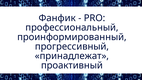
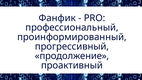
принадлежат: принадлежат -> продолжение
